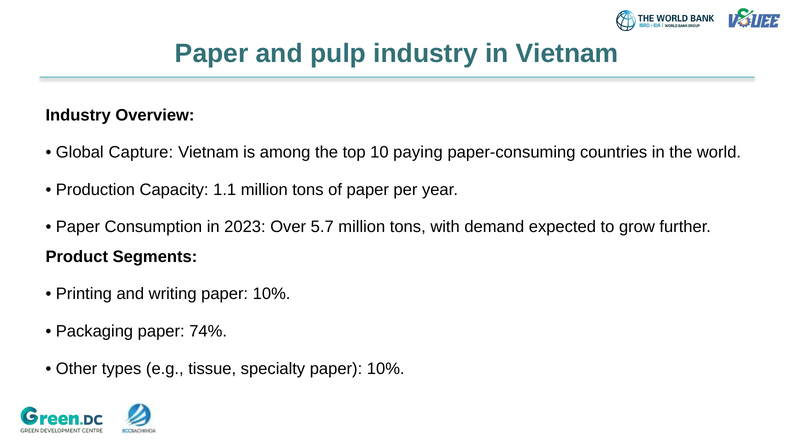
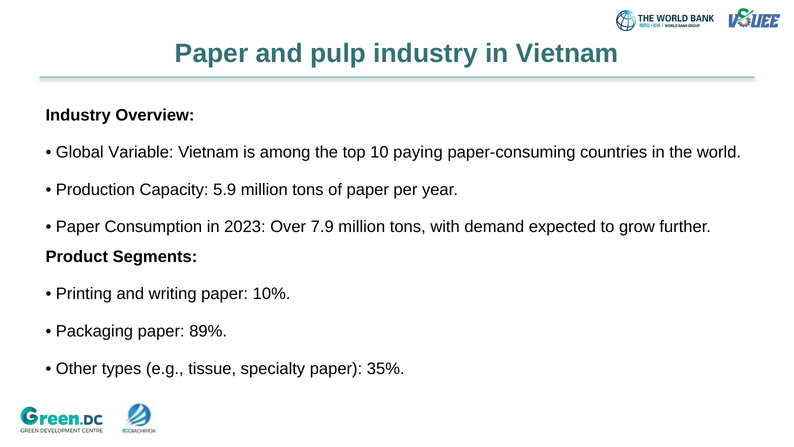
Capture: Capture -> Variable
1.1: 1.1 -> 5.9
5.7: 5.7 -> 7.9
74%: 74% -> 89%
specialty paper 10%: 10% -> 35%
